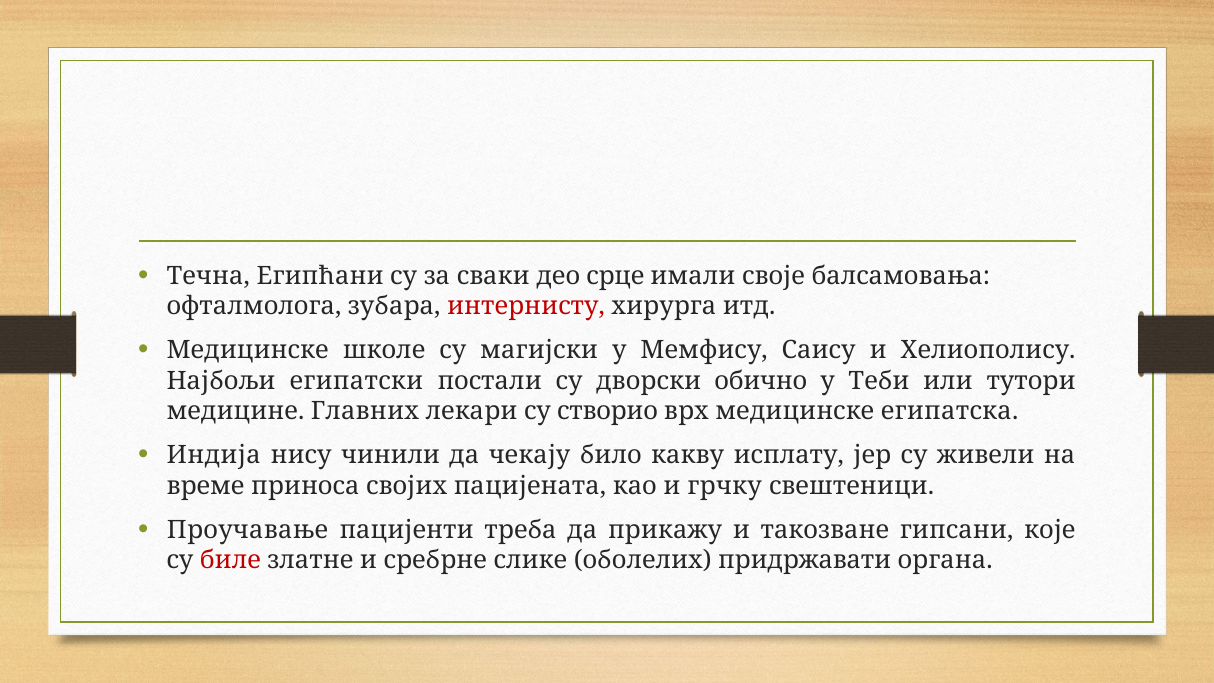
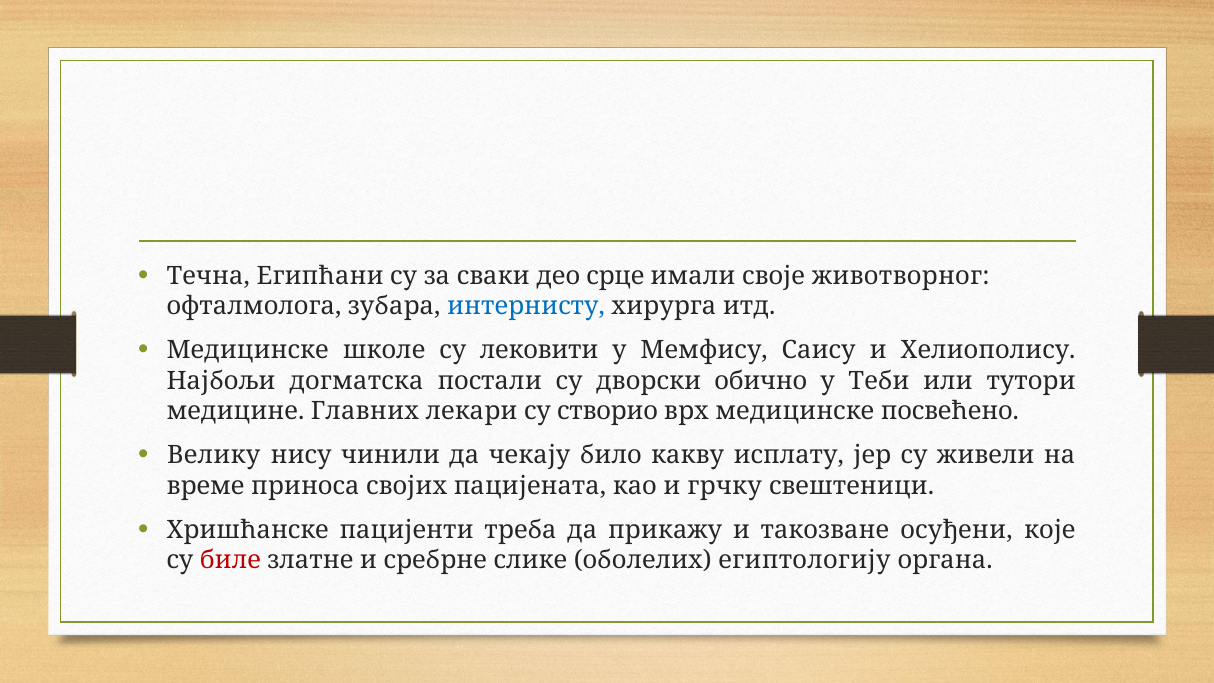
балсамовања: балсамовања -> животворног
интернисту colour: red -> blue
магијски: магијски -> лековити
египатски: египатски -> догматска
египатска: египатска -> посвећено
Индија: Индија -> Велику
Проучавање: Проучавање -> Хришћанске
гипсани: гипсани -> осуђени
придржавати: придржавати -> египтологију
